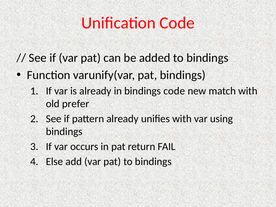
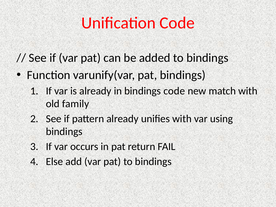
prefer: prefer -> family
